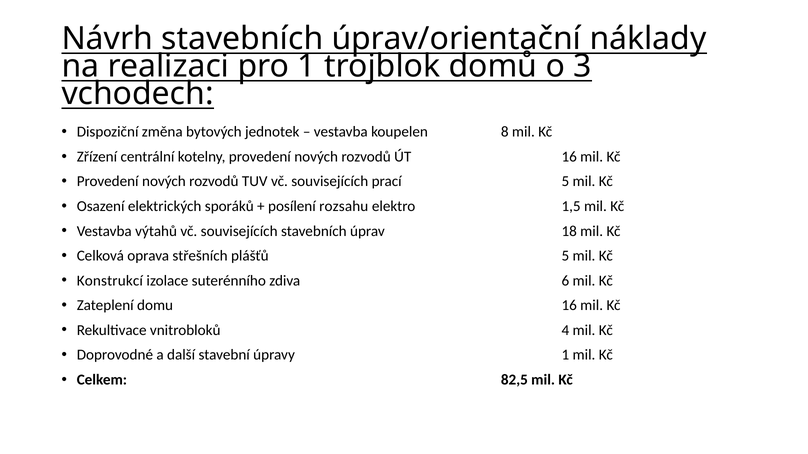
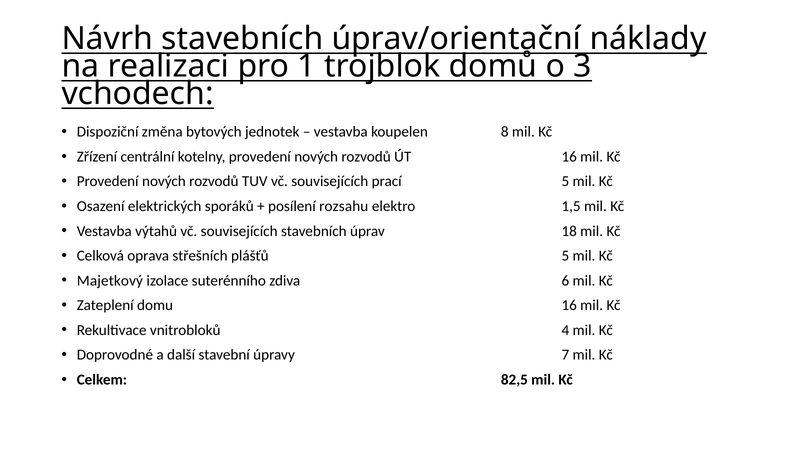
Konstrukcí: Konstrukcí -> Majetkový
úpravy 1: 1 -> 7
